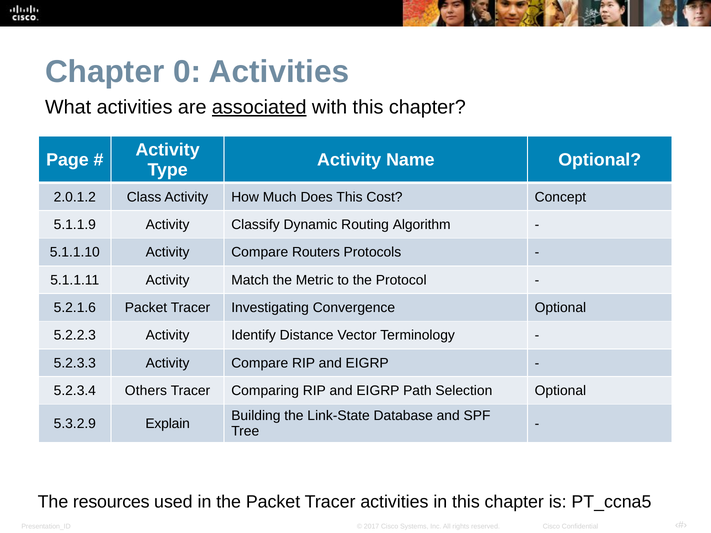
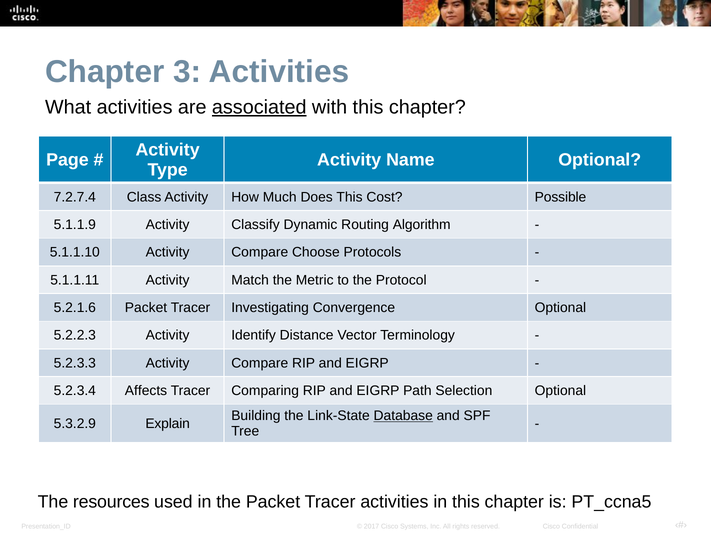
0: 0 -> 3
2.0.1.2: 2.0.1.2 -> 7.2.7.4
Concept: Concept -> Possible
Routers: Routers -> Choose
Others: Others -> Affects
Database underline: none -> present
